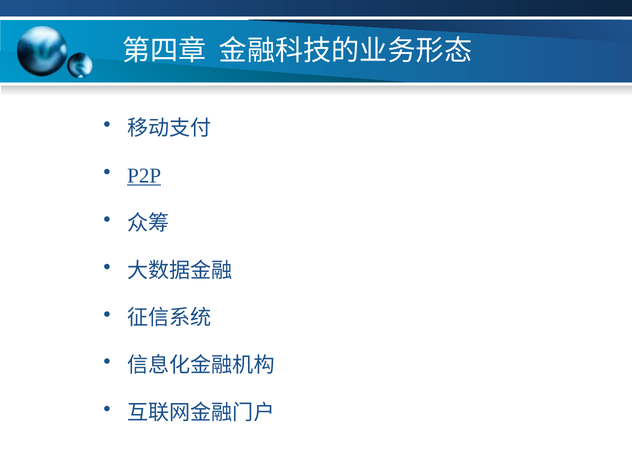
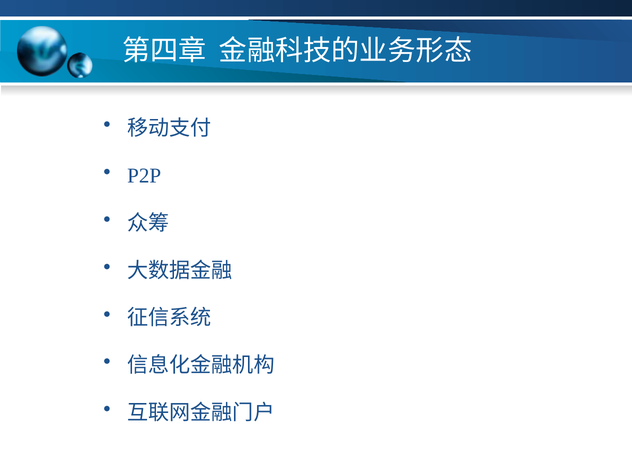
P2P underline: present -> none
